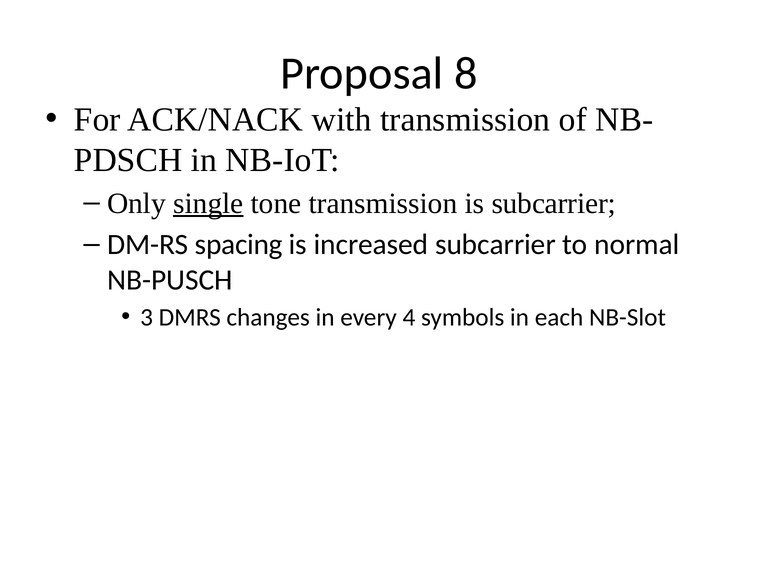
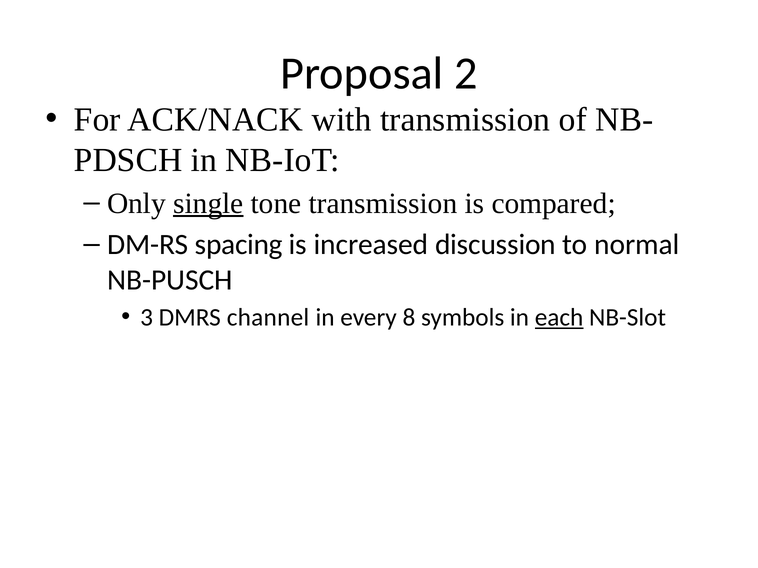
8: 8 -> 2
is subcarrier: subcarrier -> compared
increased subcarrier: subcarrier -> discussion
changes: changes -> channel
4: 4 -> 8
each underline: none -> present
